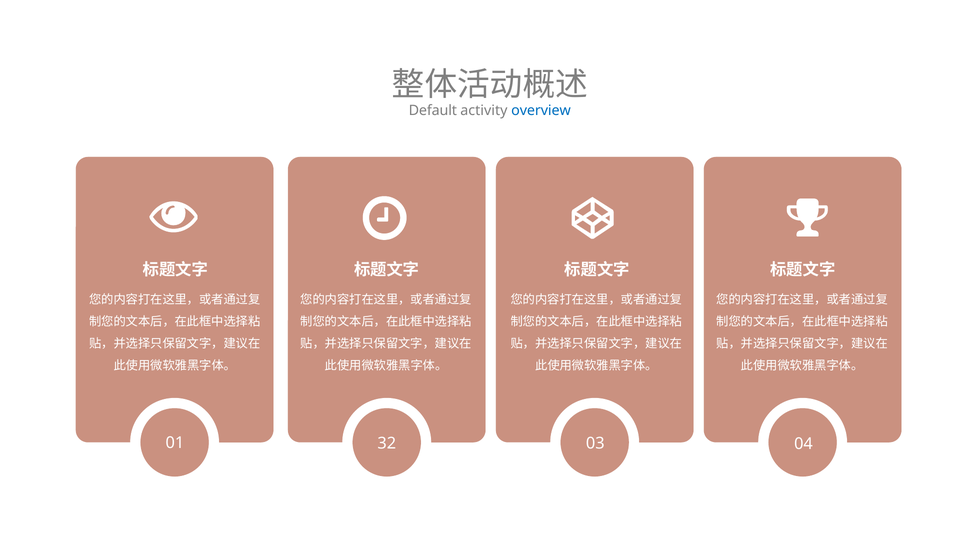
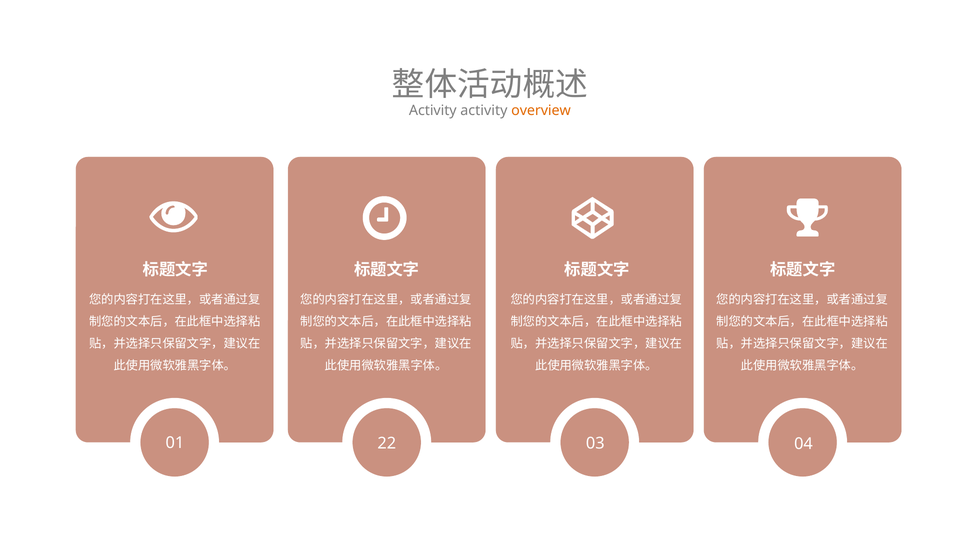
Default at (433, 111): Default -> Activity
overview colour: blue -> orange
32: 32 -> 22
